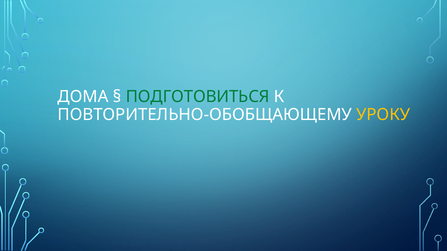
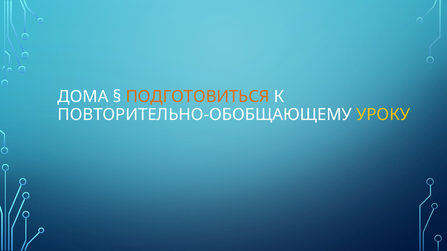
ПОДГОТОВИТЬСЯ colour: green -> orange
